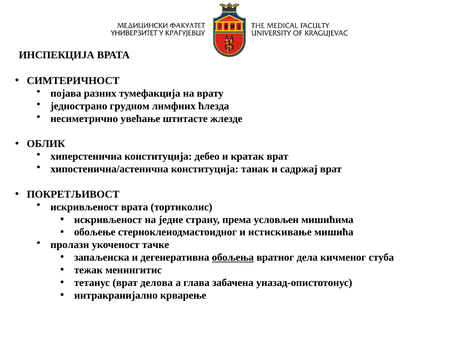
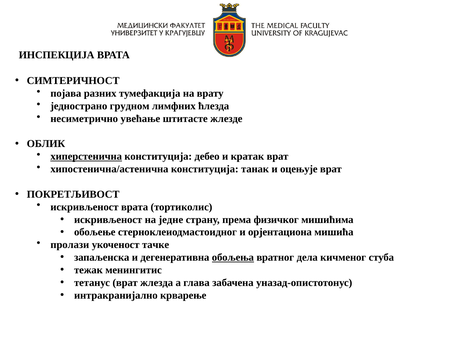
хиперстенична underline: none -> present
садржај: садржај -> оцењује
условљен: условљен -> физичког
истискивање: истискивање -> орјентациона
делова: делова -> жлезда
